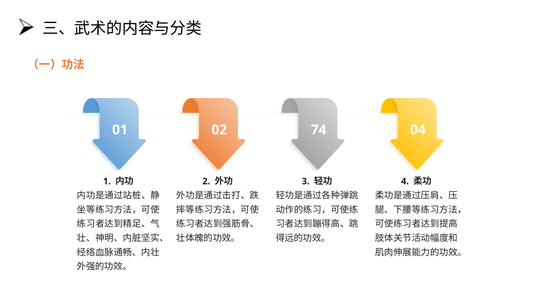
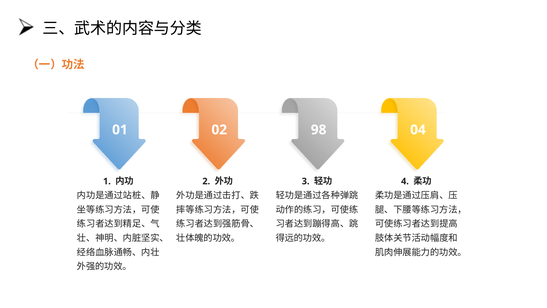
74: 74 -> 98
